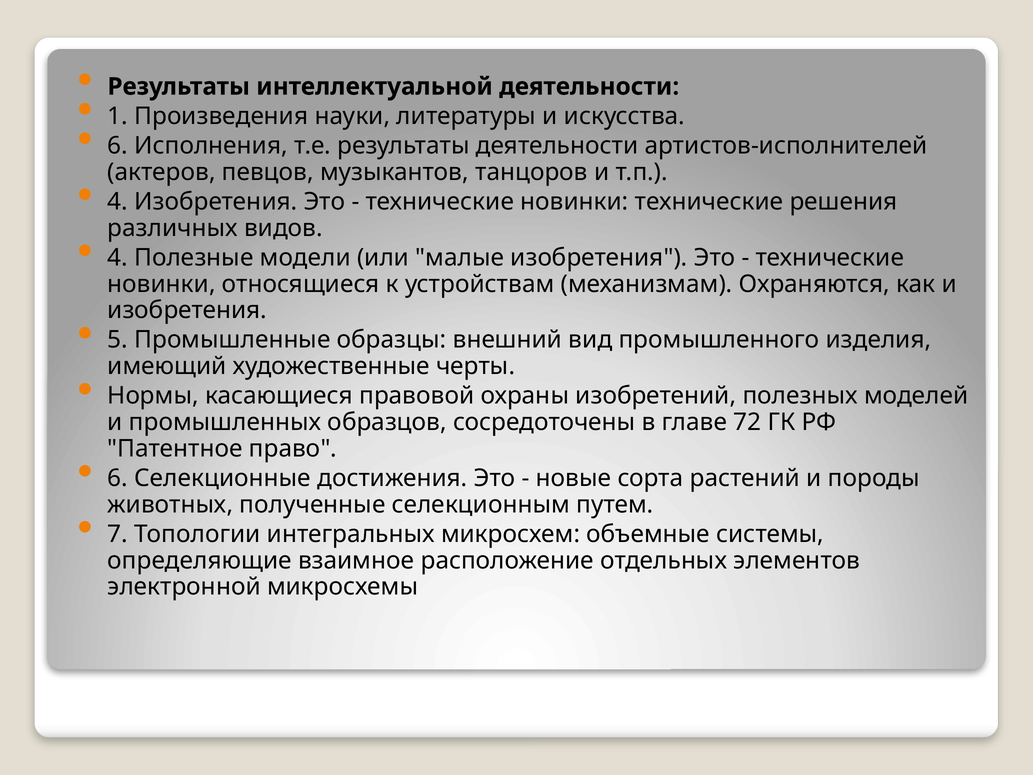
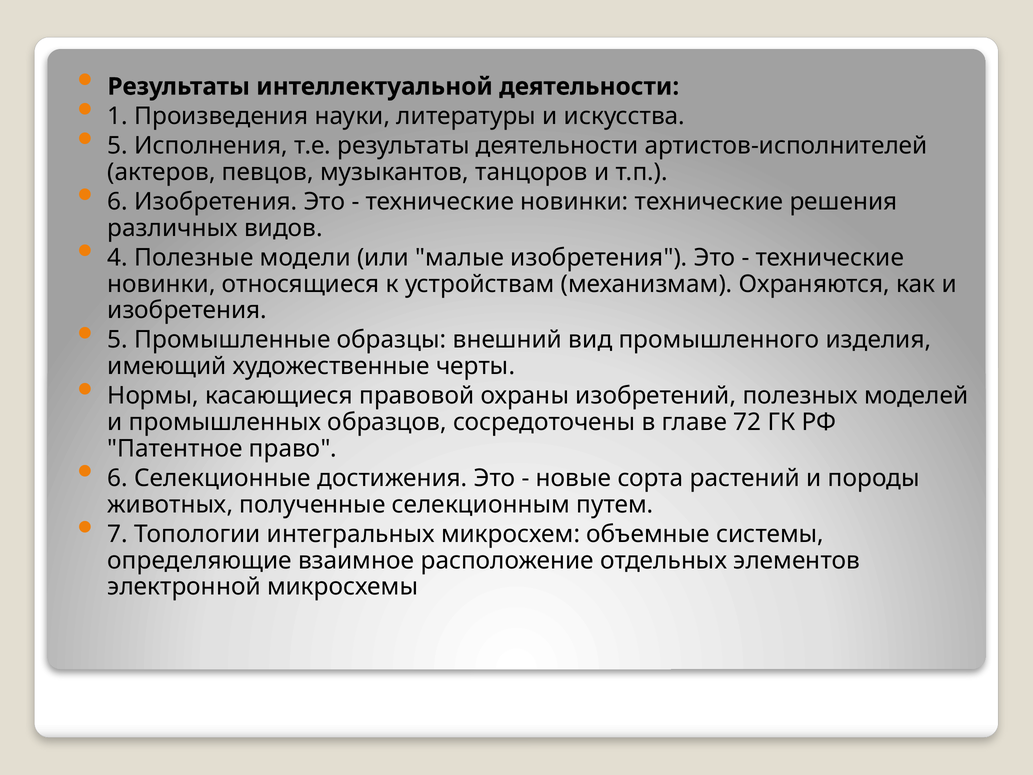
6 at (118, 146): 6 -> 5
4 at (118, 202): 4 -> 6
